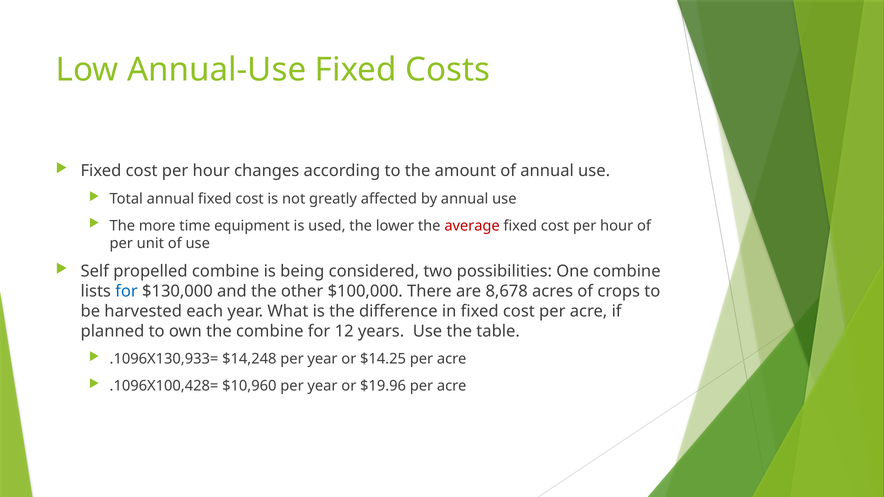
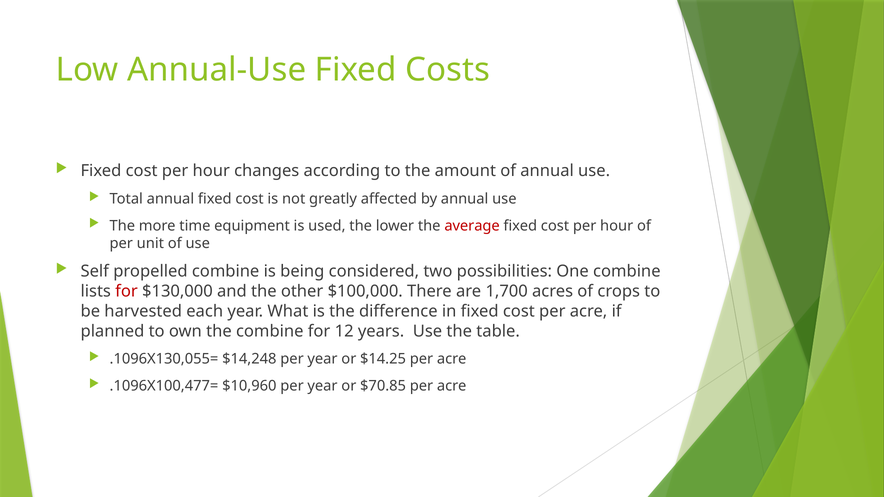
for at (127, 292) colour: blue -> red
8,678: 8,678 -> 1,700
.1096X130,933=: .1096X130,933= -> .1096X130,055=
.1096X100,428=: .1096X100,428= -> .1096X100,477=
$19.96: $19.96 -> $70.85
